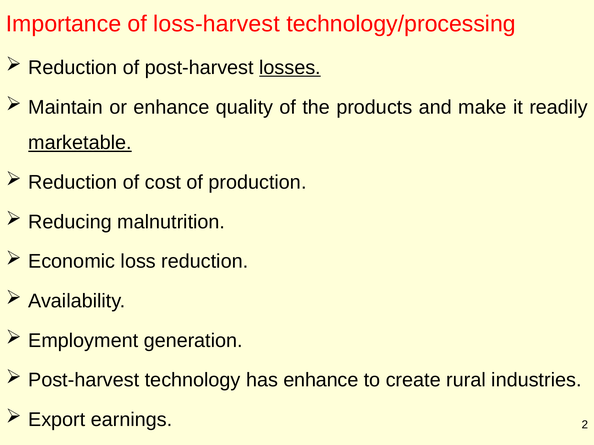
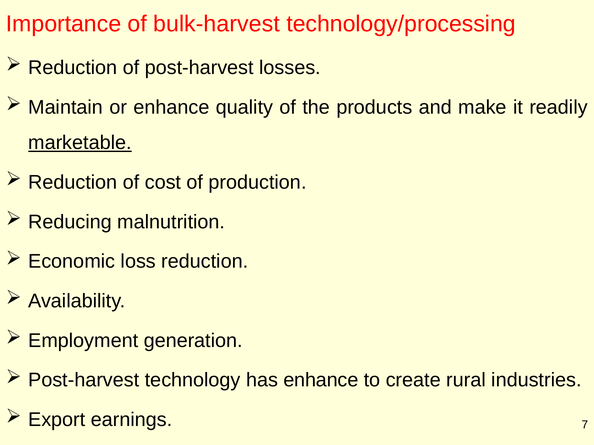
loss-harvest: loss-harvest -> bulk-harvest
losses underline: present -> none
2: 2 -> 7
